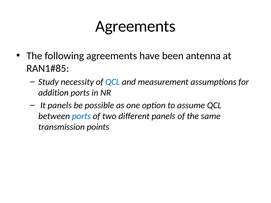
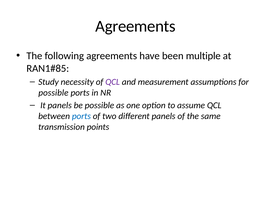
antenna: antenna -> multiple
QCL at (113, 82) colour: blue -> purple
addition at (53, 93): addition -> possible
